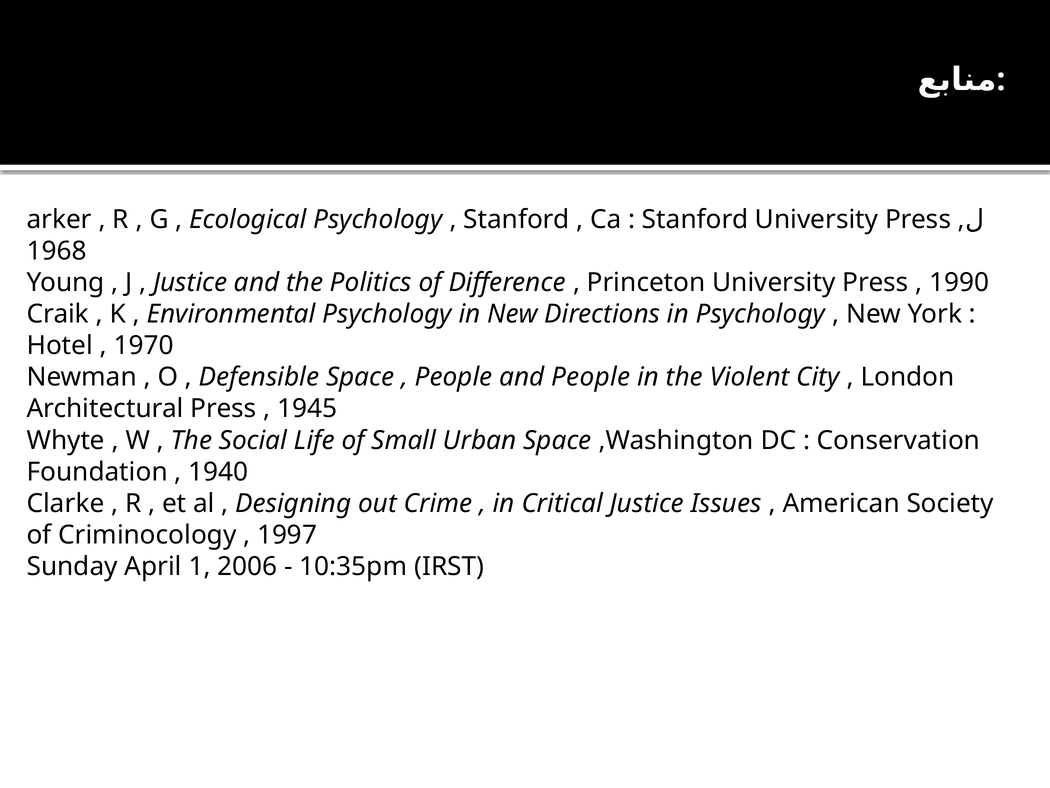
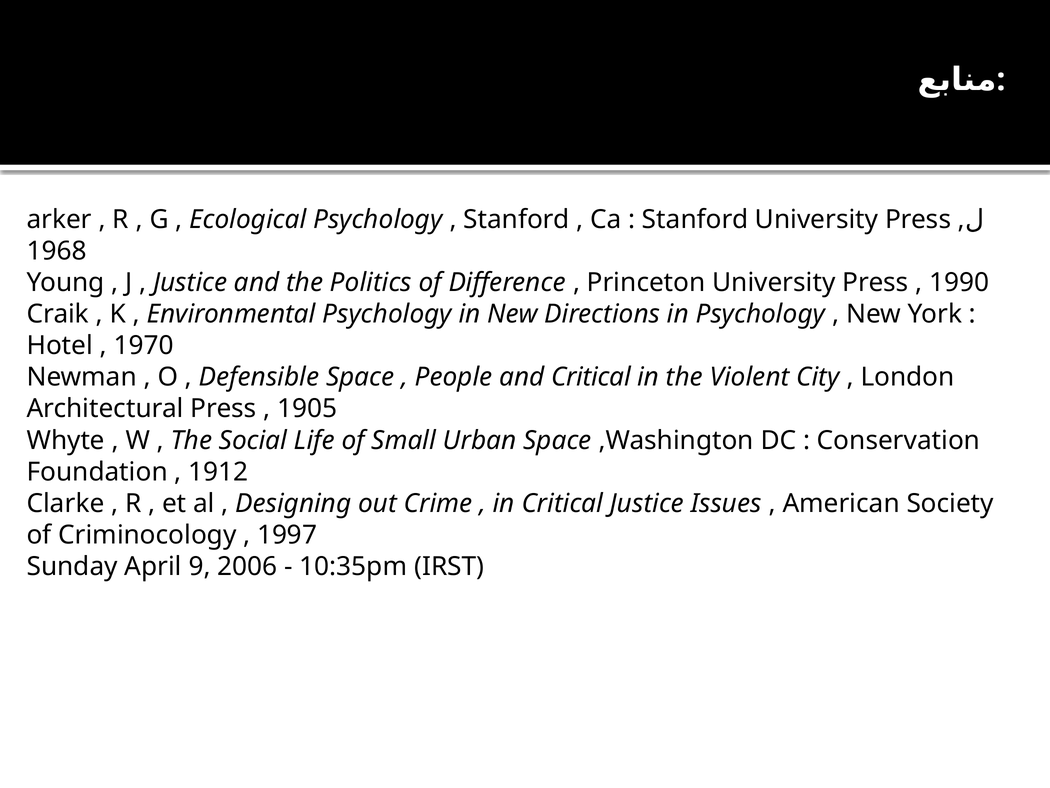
and People: People -> Critical
1945: 1945 -> 1905
1940: 1940 -> 1912
1: 1 -> 9
